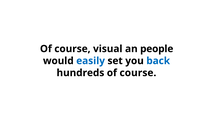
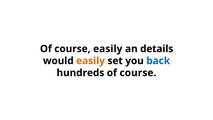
course visual: visual -> easily
people: people -> details
easily at (91, 61) colour: blue -> orange
